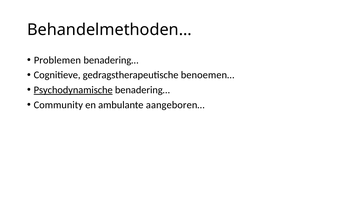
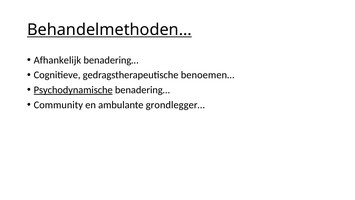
Behandelmethoden… underline: none -> present
Problemen: Problemen -> Afhankelijk
aangeboren…: aangeboren… -> grondlegger…
